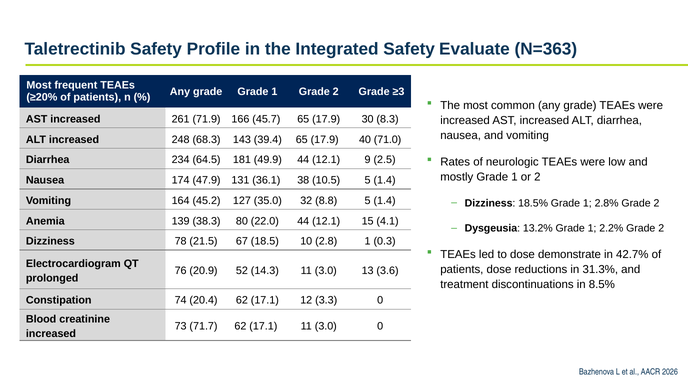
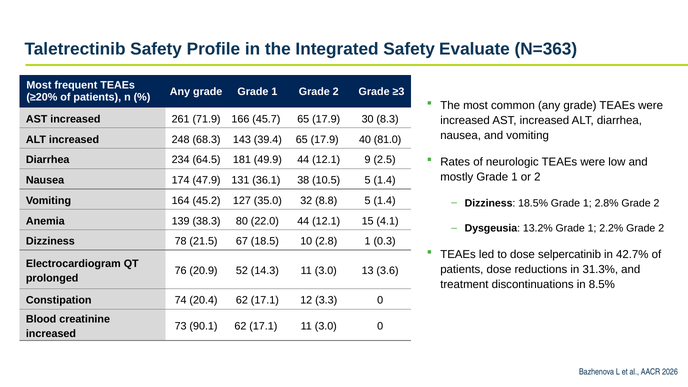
71.0: 71.0 -> 81.0
demonstrate: demonstrate -> selpercatinib
71.7: 71.7 -> 90.1
